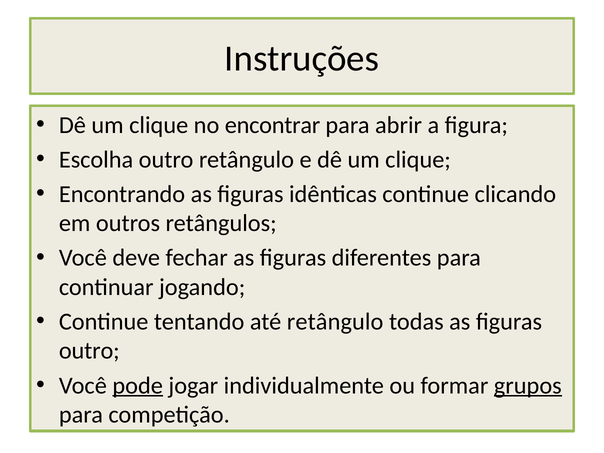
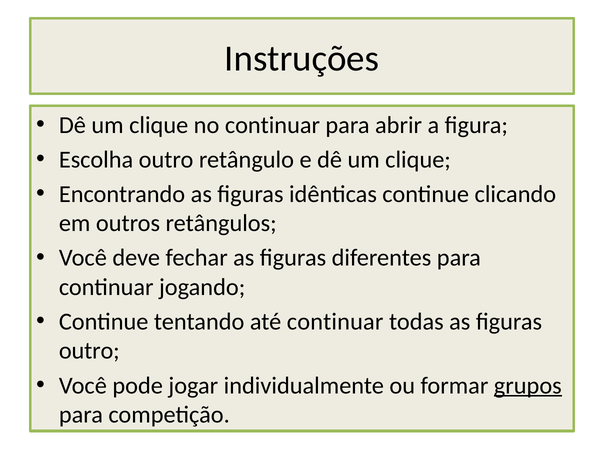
no encontrar: encontrar -> continuar
até retângulo: retângulo -> continuar
pode underline: present -> none
